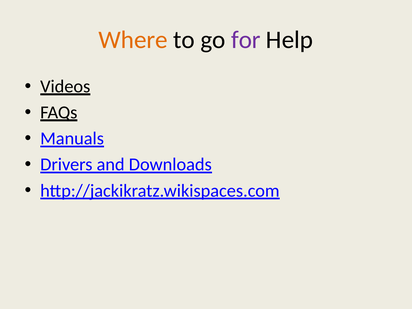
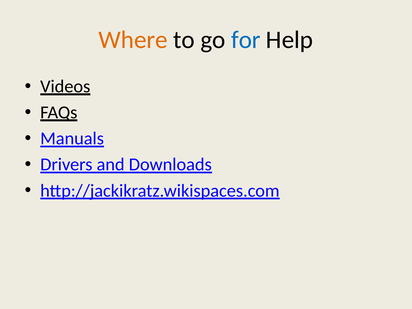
for colour: purple -> blue
